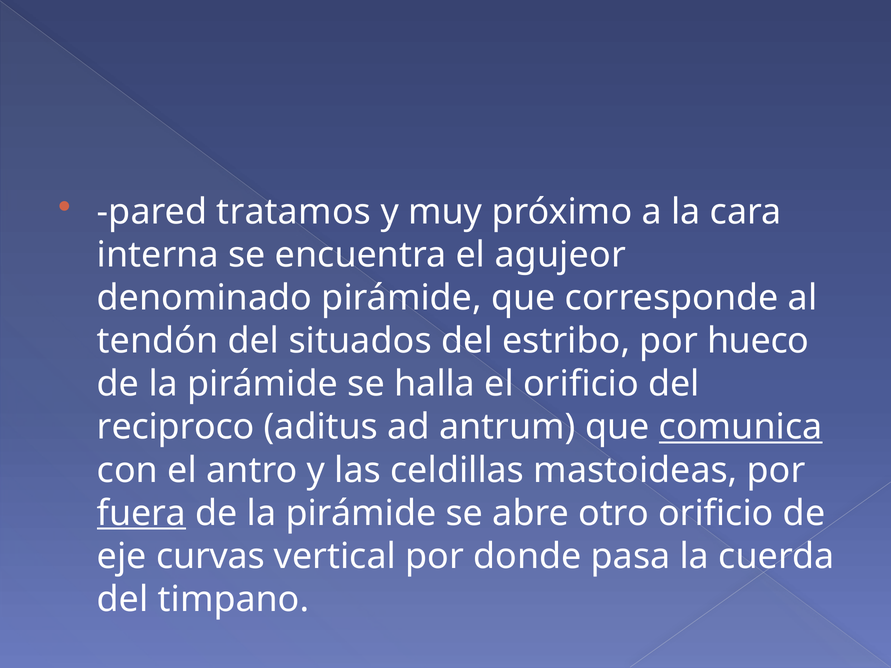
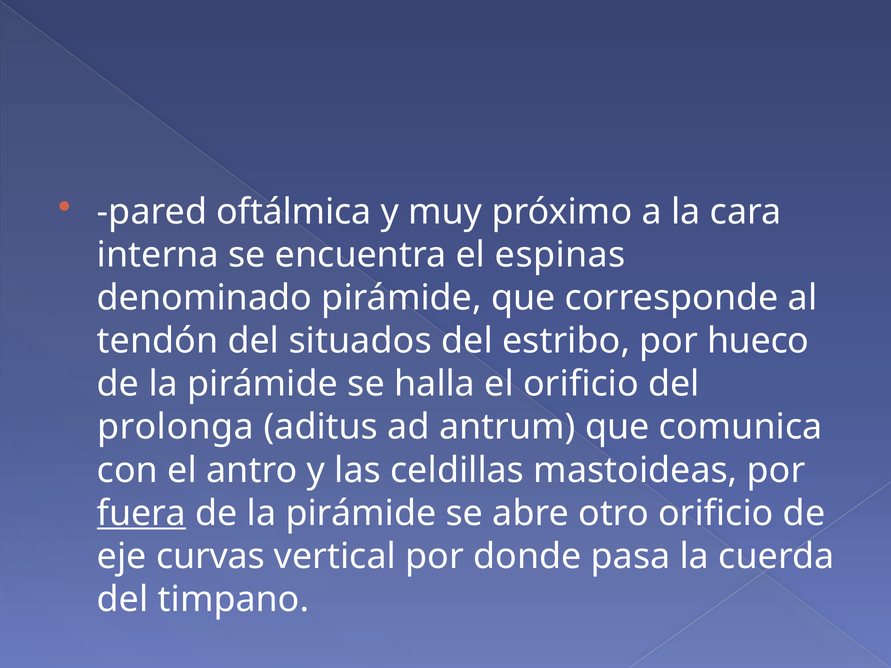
tratamos: tratamos -> oftálmica
agujeor: agujeor -> espinas
reciproco: reciproco -> prolonga
comunica underline: present -> none
